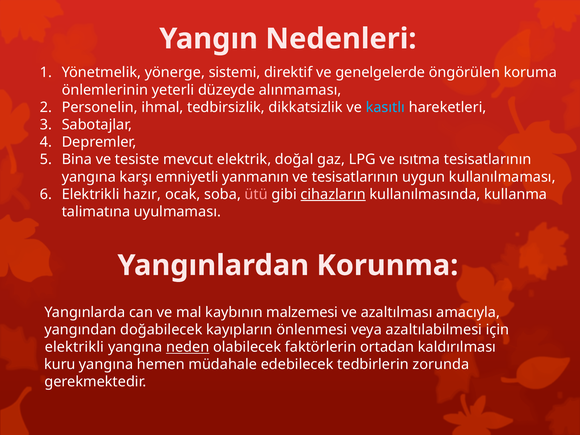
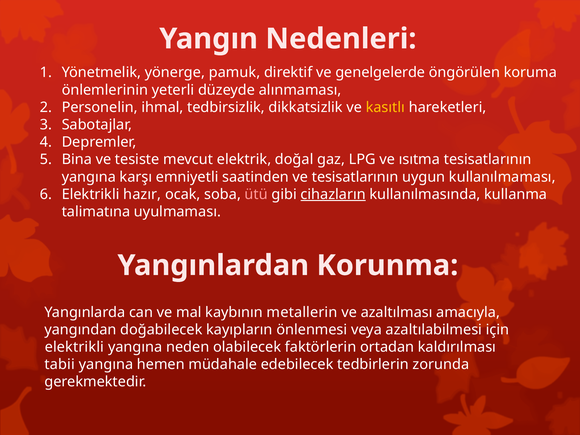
sistemi: sistemi -> pamuk
kasıtlı colour: light blue -> yellow
yanmanın: yanmanın -> saatinden
malzemesi: malzemesi -> metallerin
neden underline: present -> none
kuru: kuru -> tabii
